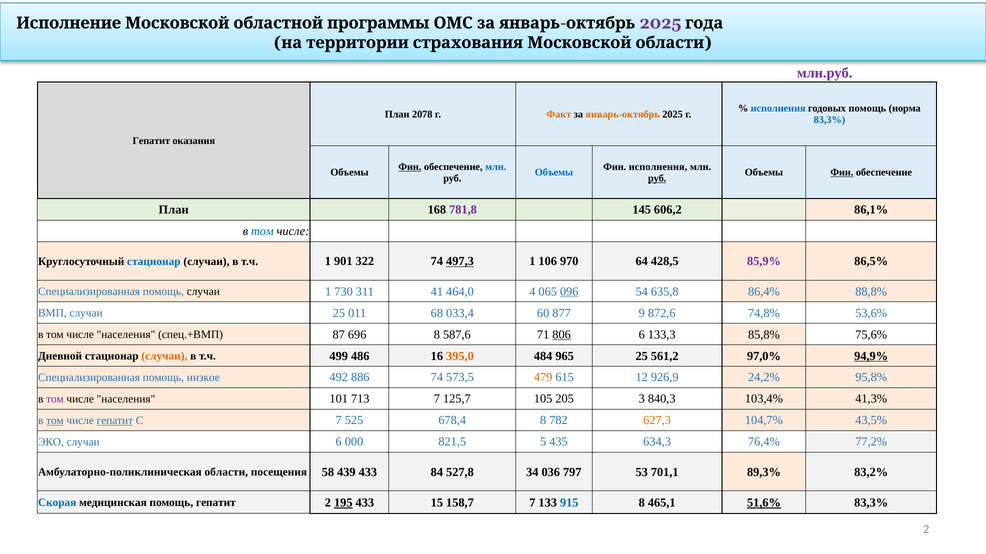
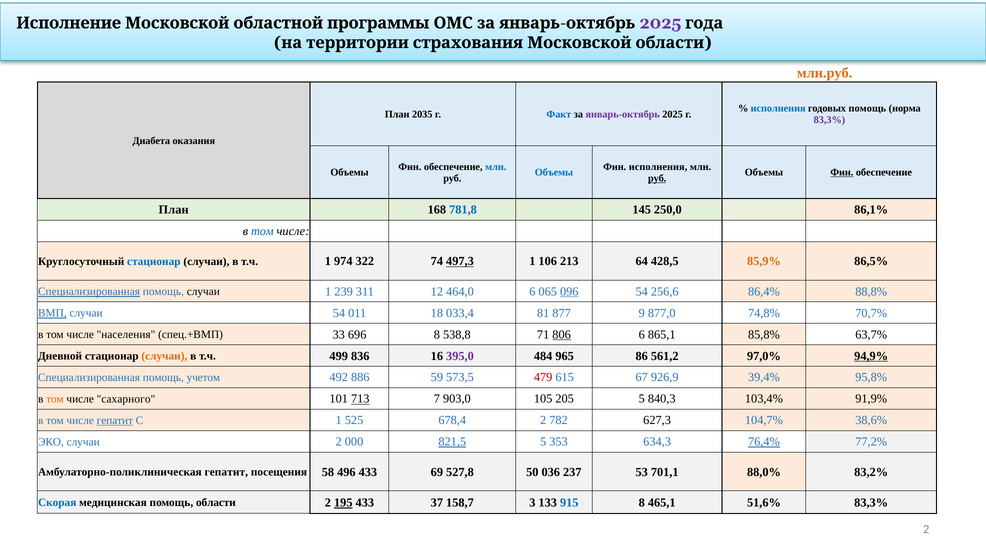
млн.руб colour: purple -> orange
2078: 2078 -> 2035
Факт colour: orange -> blue
январь-октябрь colour: orange -> purple
83,3% at (829, 120) colour: blue -> purple
Гепатит at (151, 141): Гепатит -> Диабета
Фин at (410, 167) underline: present -> none
781,8 colour: purple -> blue
606,2: 606,2 -> 250,0
901: 901 -> 974
970: 970 -> 213
85,9% colour: purple -> orange
Специализированная at (89, 292) underline: none -> present
730: 730 -> 239
41: 41 -> 12
464,0 4: 4 -> 6
635,8: 635,8 -> 256,6
ВМП underline: none -> present
случаи 25: 25 -> 54
68: 68 -> 18
60: 60 -> 81
872,6: 872,6 -> 877,0
53,6%: 53,6% -> 70,7%
87: 87 -> 33
587,6: 587,6 -> 538,8
133,3: 133,3 -> 865,1
75,6%: 75,6% -> 63,7%
486: 486 -> 836
395,0 colour: orange -> purple
965 25: 25 -> 86
низкое: низкое -> учетом
886 74: 74 -> 59
479 colour: orange -> red
12: 12 -> 67
24,2%: 24,2% -> 39,4%
том at (55, 399) colour: purple -> orange
населения at (126, 399): населения -> сахарного
713 underline: none -> present
125,7: 125,7 -> 903,0
205 3: 3 -> 5
41,3%: 41,3% -> 91,9%
том at (55, 421) underline: present -> none
С 7: 7 -> 1
678,4 8: 8 -> 2
627,3 colour: orange -> black
43,5%: 43,5% -> 38,6%
случаи 6: 6 -> 2
821,5 underline: none -> present
435: 435 -> 353
76,4% underline: none -> present
Амбулаторно-поликлиническая области: области -> гепатит
439: 439 -> 496
84: 84 -> 69
34: 34 -> 50
797: 797 -> 237
89,3%: 89,3% -> 88,0%
помощь гепатит: гепатит -> области
15: 15 -> 37
158,7 7: 7 -> 3
51,6% underline: present -> none
